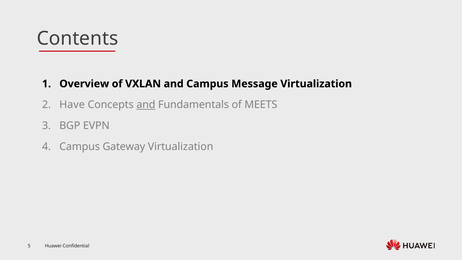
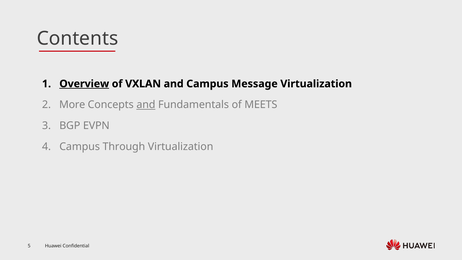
Overview underline: none -> present
Have: Have -> More
Gateway: Gateway -> Through
